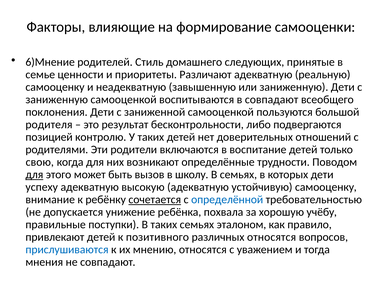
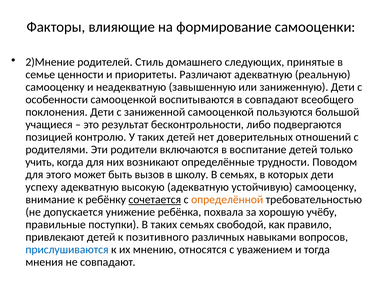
6)Мнение: 6)Мнение -> 2)Мнение
заниженную at (57, 100): заниженную -> особенности
родителя: родителя -> учащиеся
свою: свою -> учить
для at (34, 175) underline: present -> none
определённой colour: blue -> orange
эталоном: эталоном -> свободой
различных относятся: относятся -> навыками
